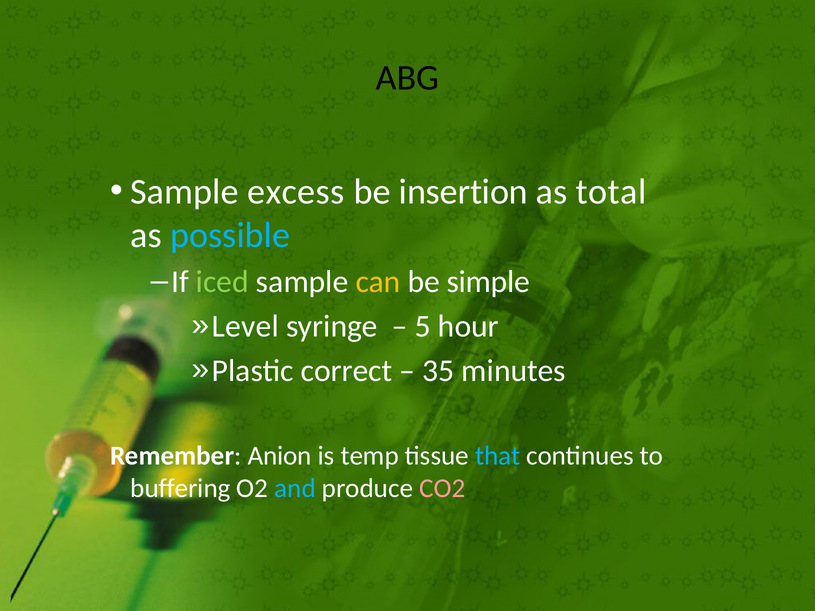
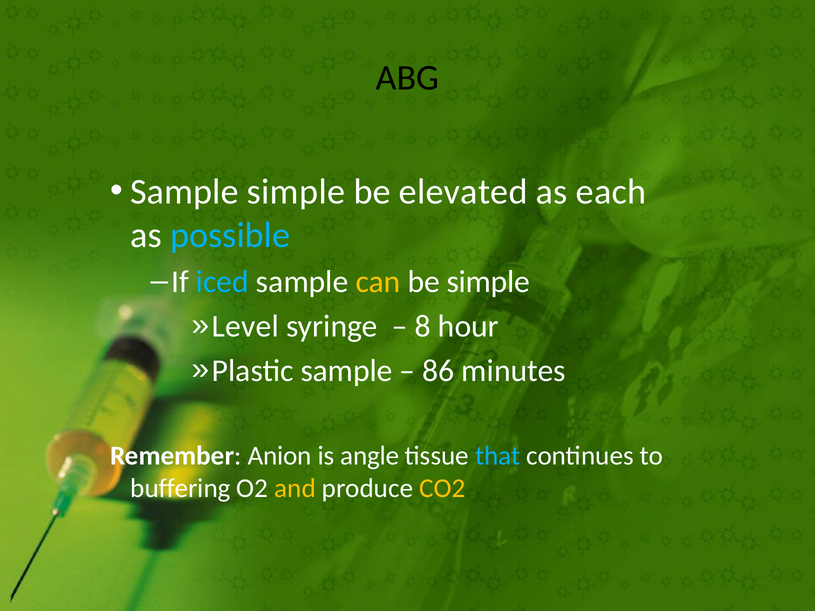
Sample excess: excess -> simple
insertion: insertion -> elevated
total: total -> each
iced colour: light green -> light blue
5: 5 -> 8
Plastic correct: correct -> sample
35: 35 -> 86
temp: temp -> angle
and colour: light blue -> yellow
CO2 colour: pink -> yellow
